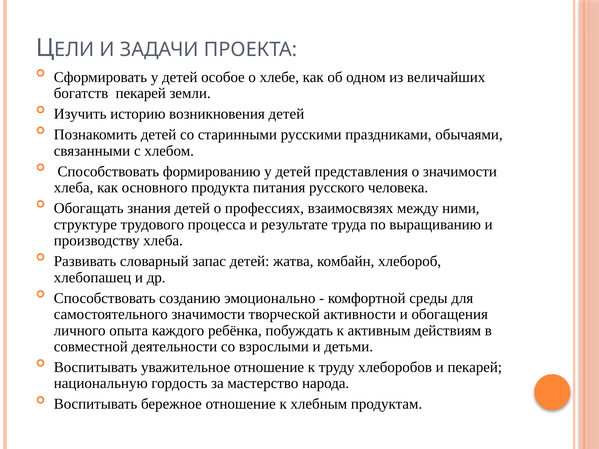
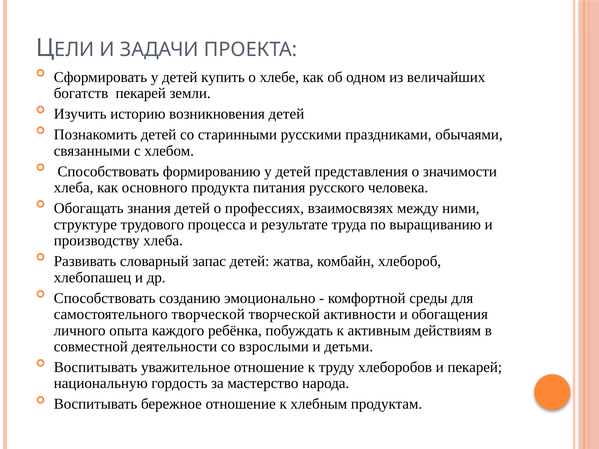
особое: особое -> купить
самостоятельного значимости: значимости -> творческой
